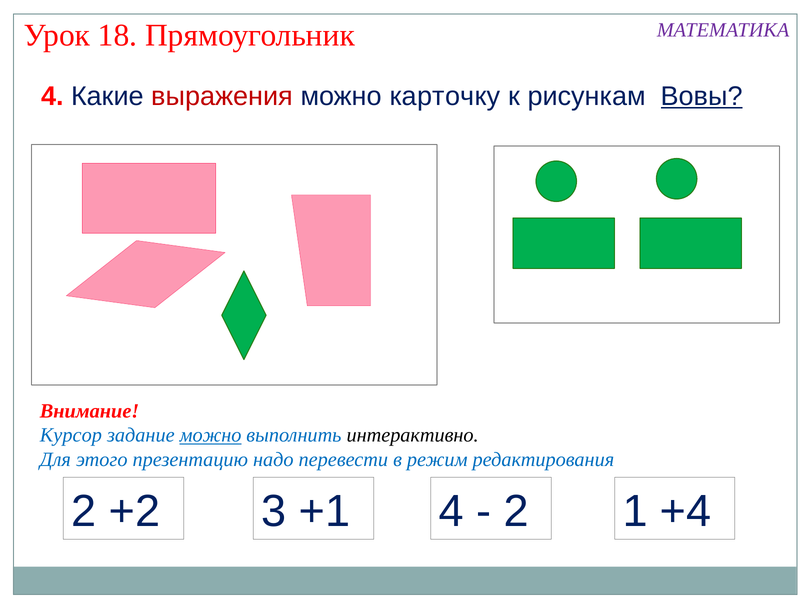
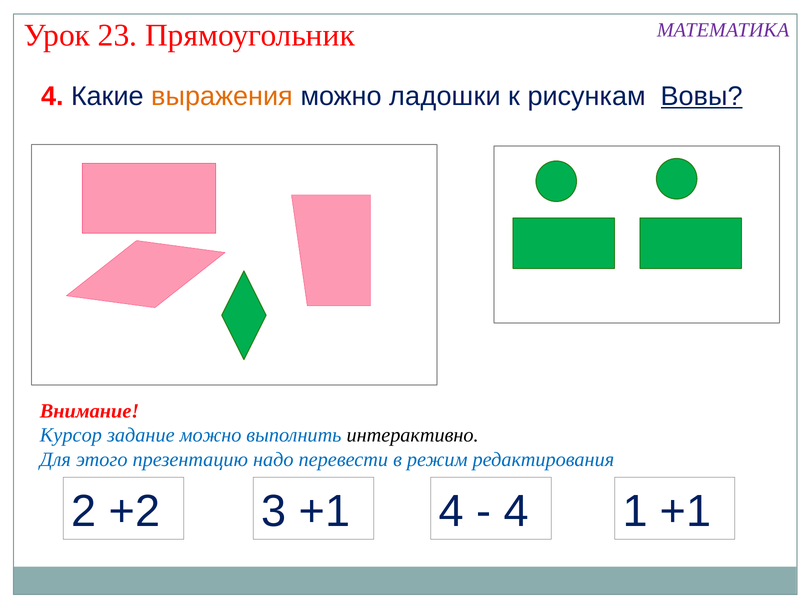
18: 18 -> 23
выражения colour: red -> orange
карточку: карточку -> ладошки
можно at (211, 435) underline: present -> none
2 at (516, 512): 2 -> 4
1 +4: +4 -> +1
